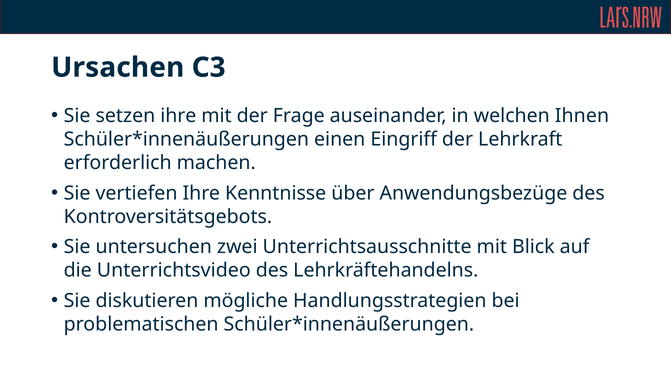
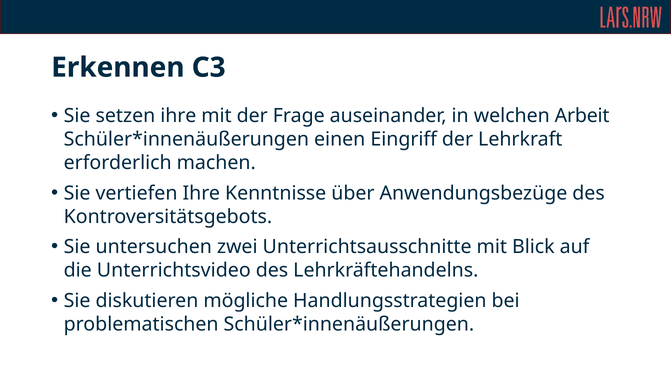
Ursachen: Ursachen -> Erkennen
Ihnen: Ihnen -> Arbeit
